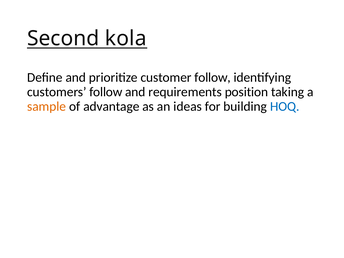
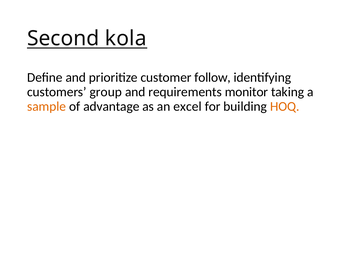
customers follow: follow -> group
position: position -> monitor
ideas: ideas -> excel
HOQ colour: blue -> orange
